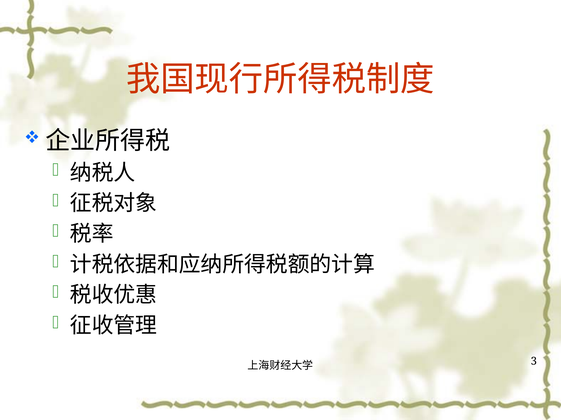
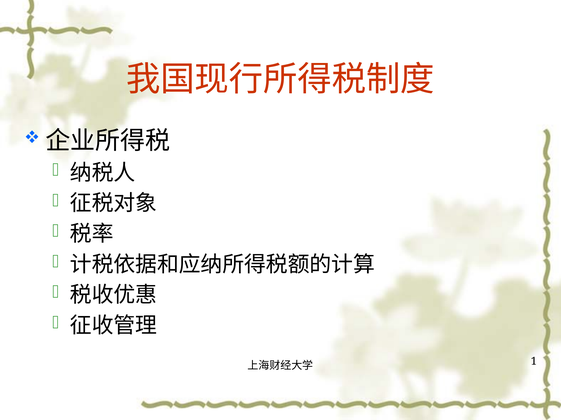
3: 3 -> 1
